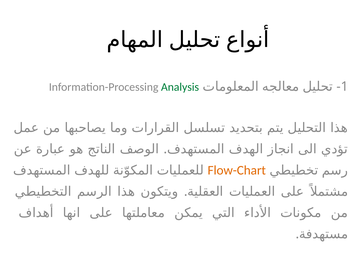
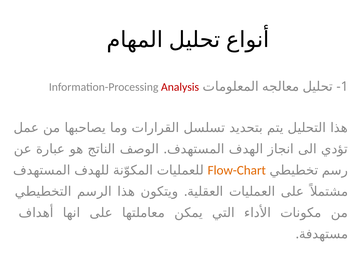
Analysis colour: green -> red
